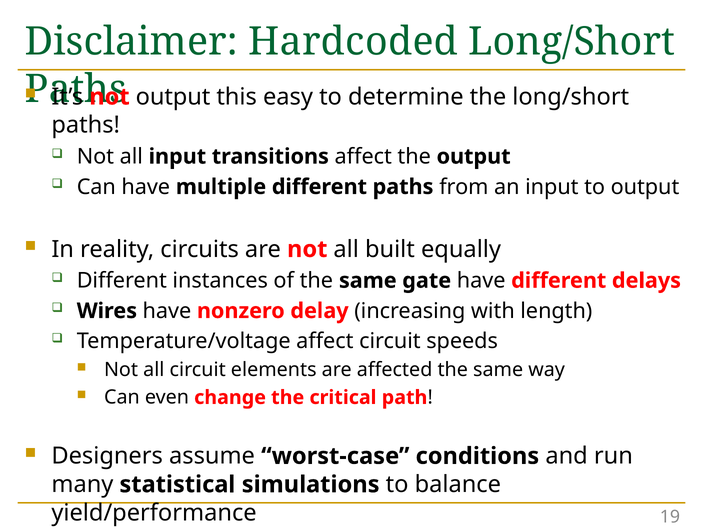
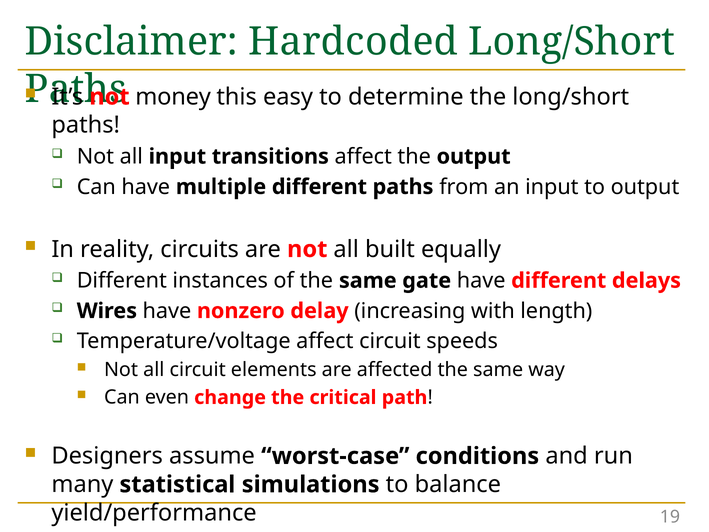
output at (173, 97): output -> money
